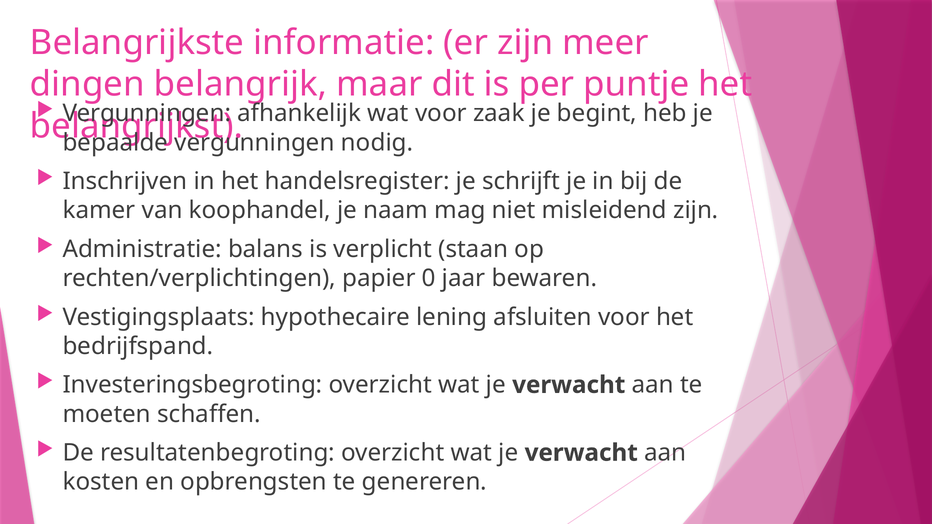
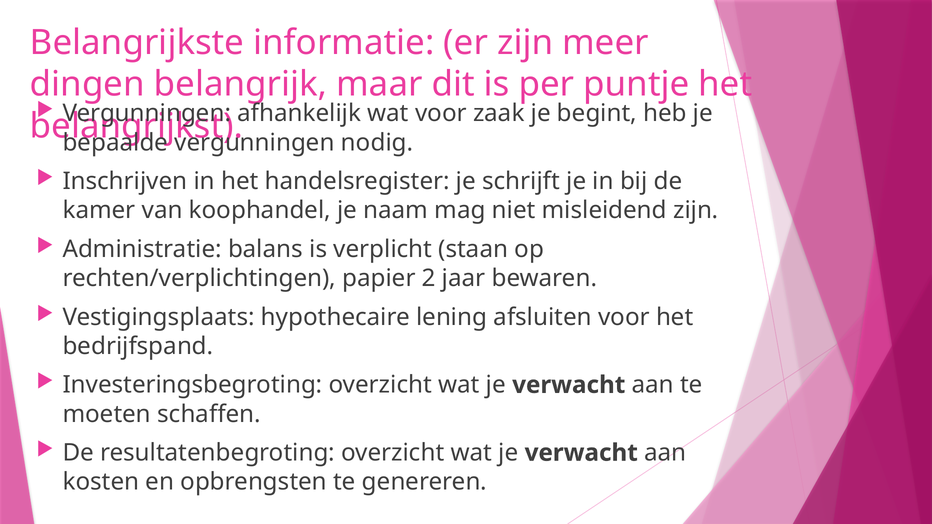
0: 0 -> 2
